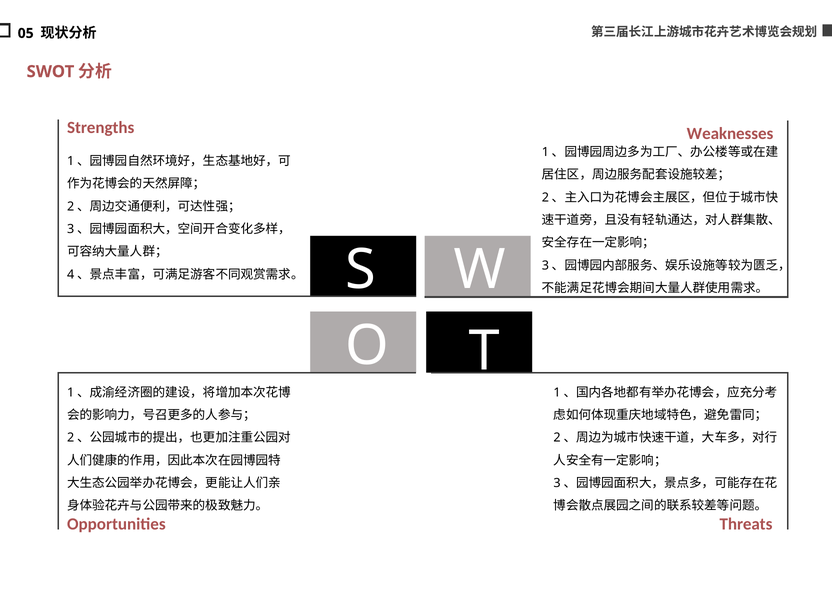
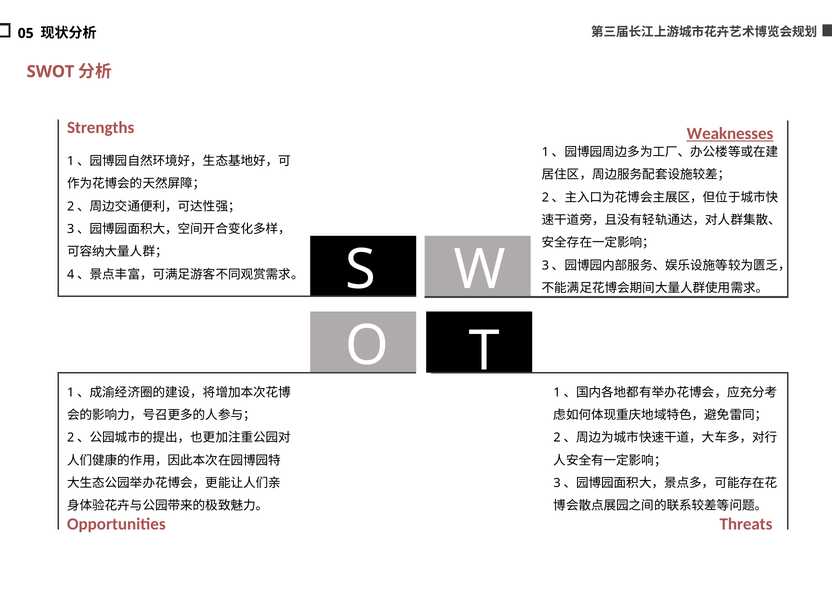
Weaknesses underline: none -> present
